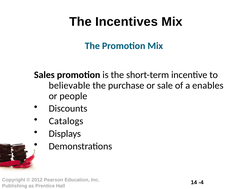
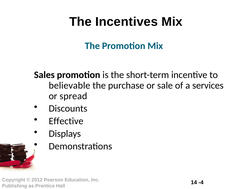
enables: enables -> services
people: people -> spread
Catalogs: Catalogs -> Effective
